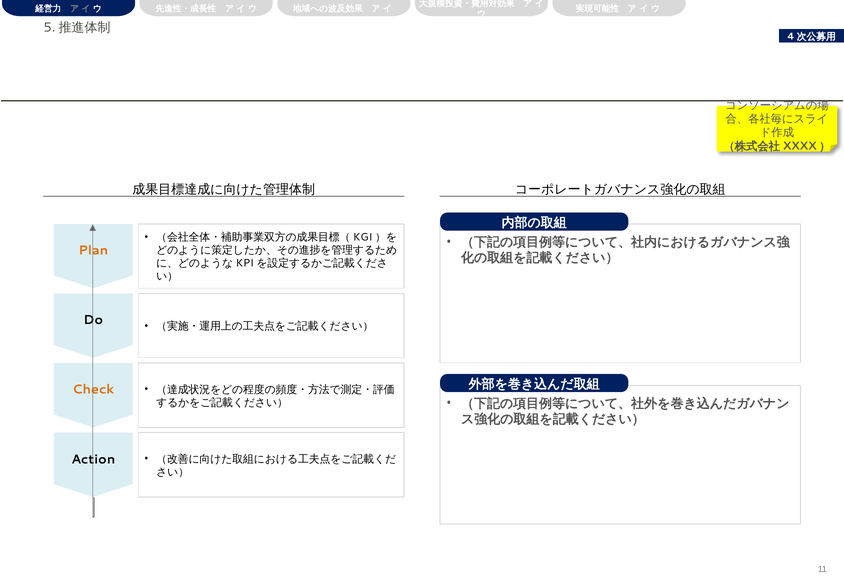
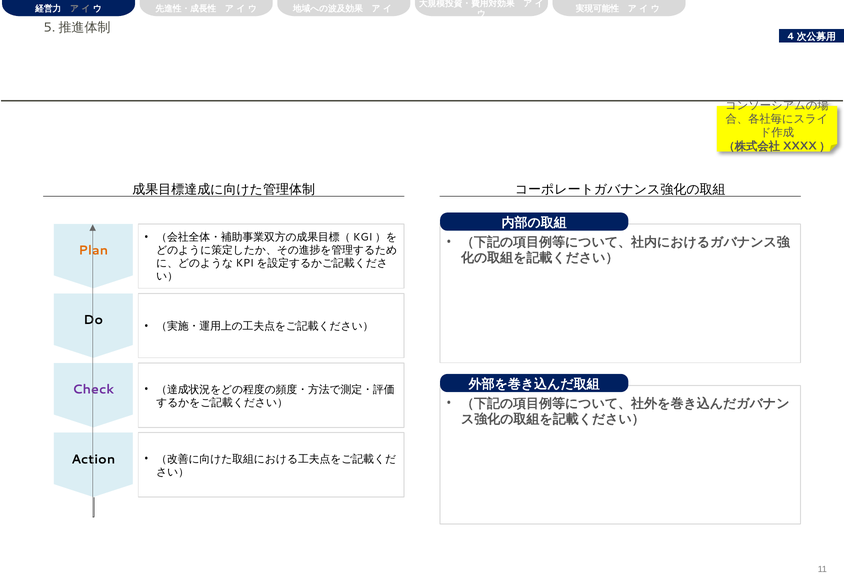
Check colour: orange -> purple
